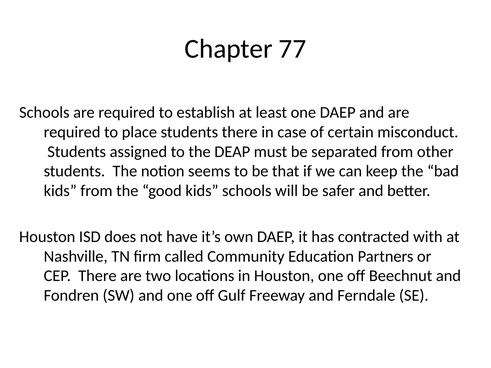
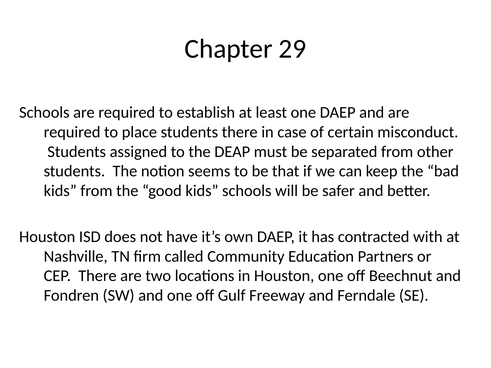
77: 77 -> 29
